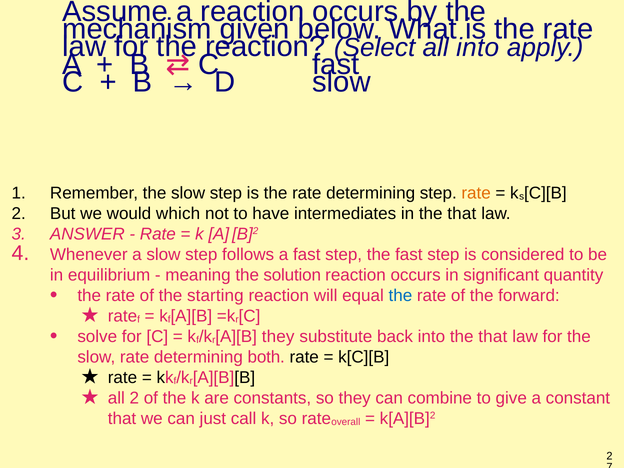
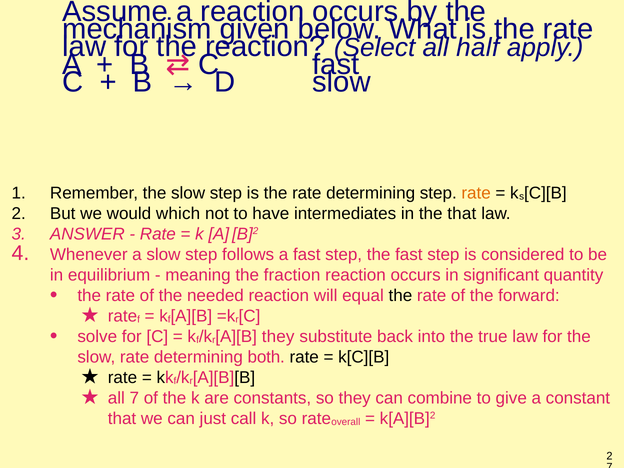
into at (478, 48): into -> half
solution: solution -> fraction
starting: starting -> needed
the at (400, 295) colour: blue -> black
into the that: that -> true
all 2: 2 -> 7
